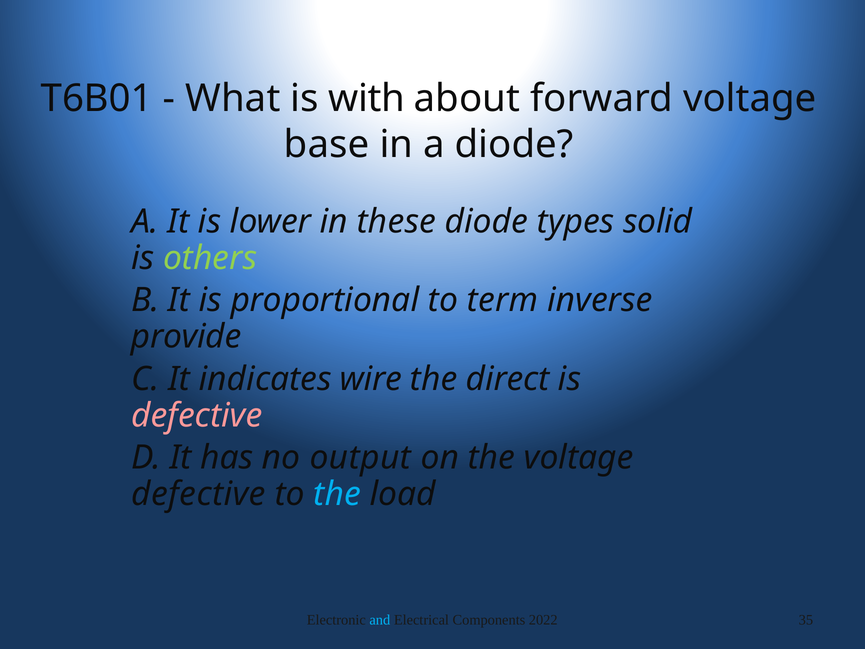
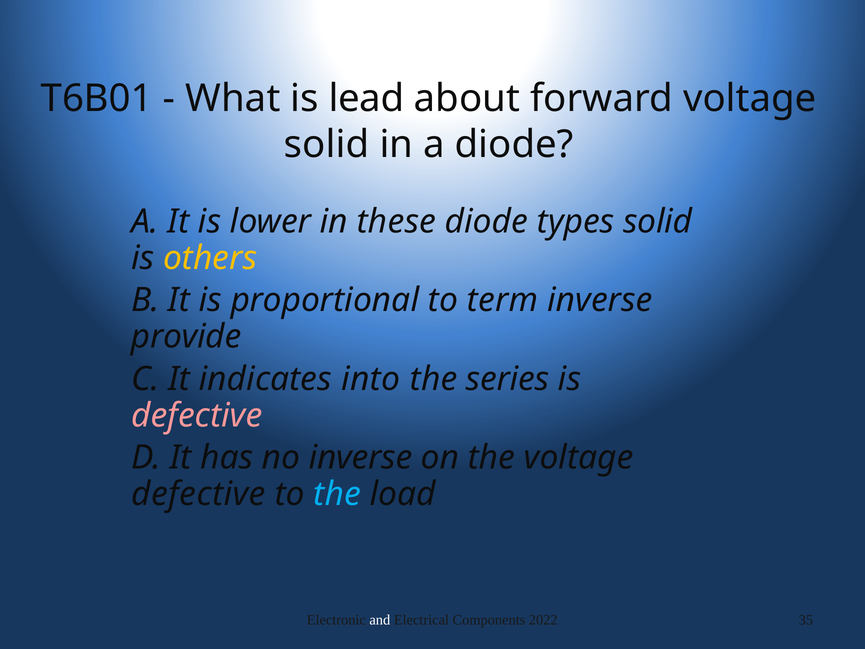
with: with -> lead
base at (327, 145): base -> solid
others colour: light green -> yellow
wire: wire -> into
direct: direct -> series
no output: output -> inverse
and colour: light blue -> white
